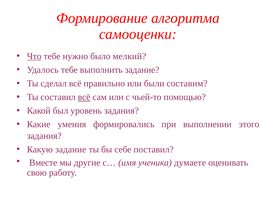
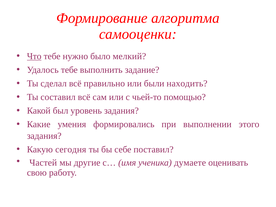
составим: составим -> находить
всё at (84, 97) underline: present -> none
Какую задание: задание -> сегодня
Вместе: Вместе -> Частей
